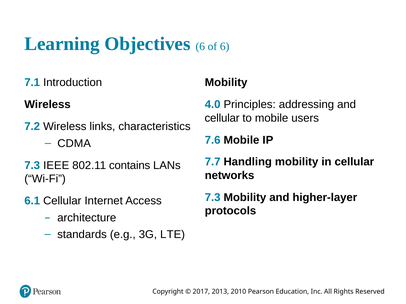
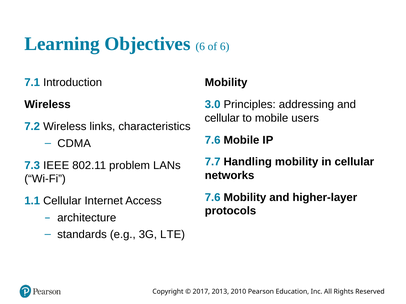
4.0: 4.0 -> 3.0
contains: contains -> problem
7.3 at (213, 198): 7.3 -> 7.6
6.1: 6.1 -> 1.1
